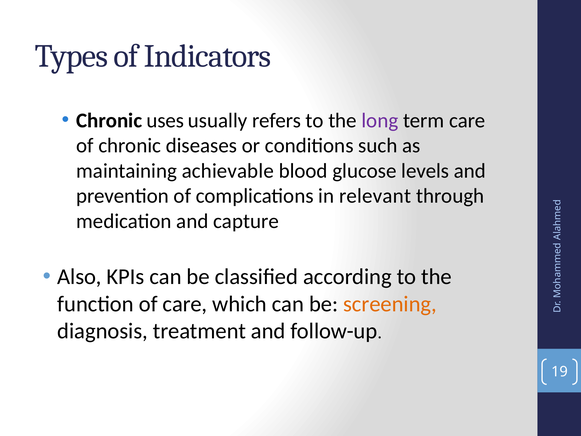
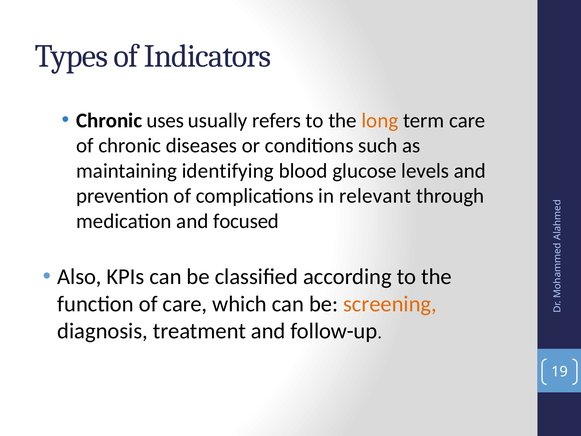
long colour: purple -> orange
achievable: achievable -> identifying
capture: capture -> focused
